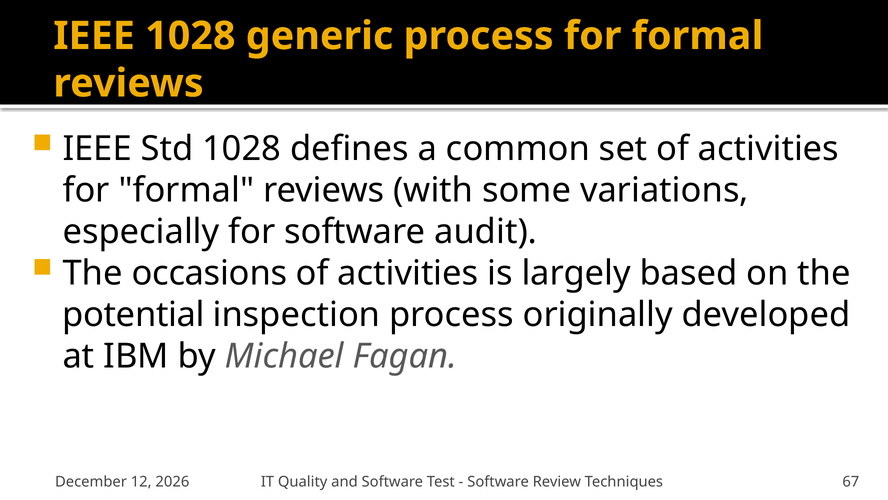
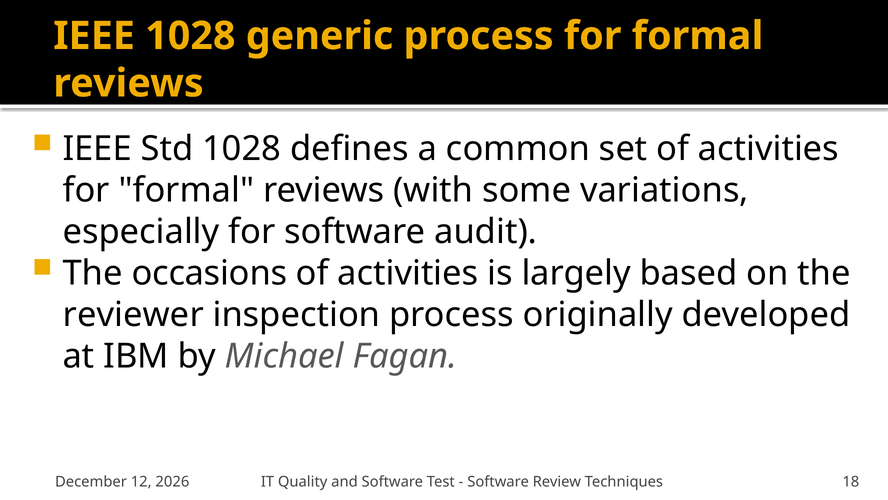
potential: potential -> reviewer
67: 67 -> 18
